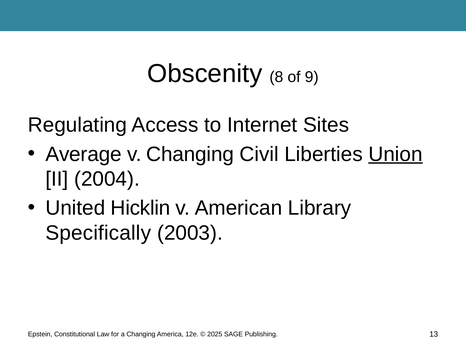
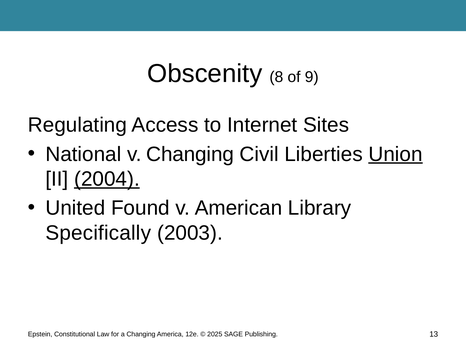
Average: Average -> National
2004 underline: none -> present
Hicklin: Hicklin -> Found
